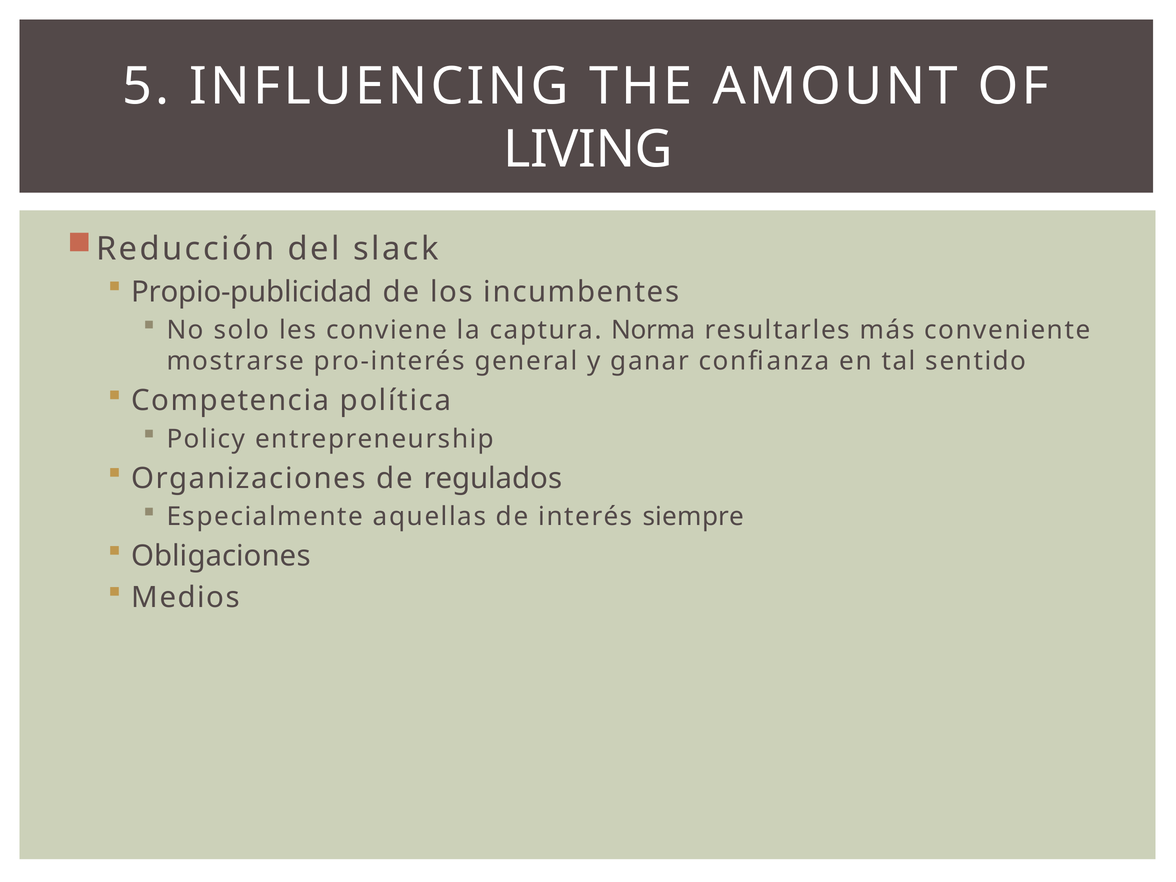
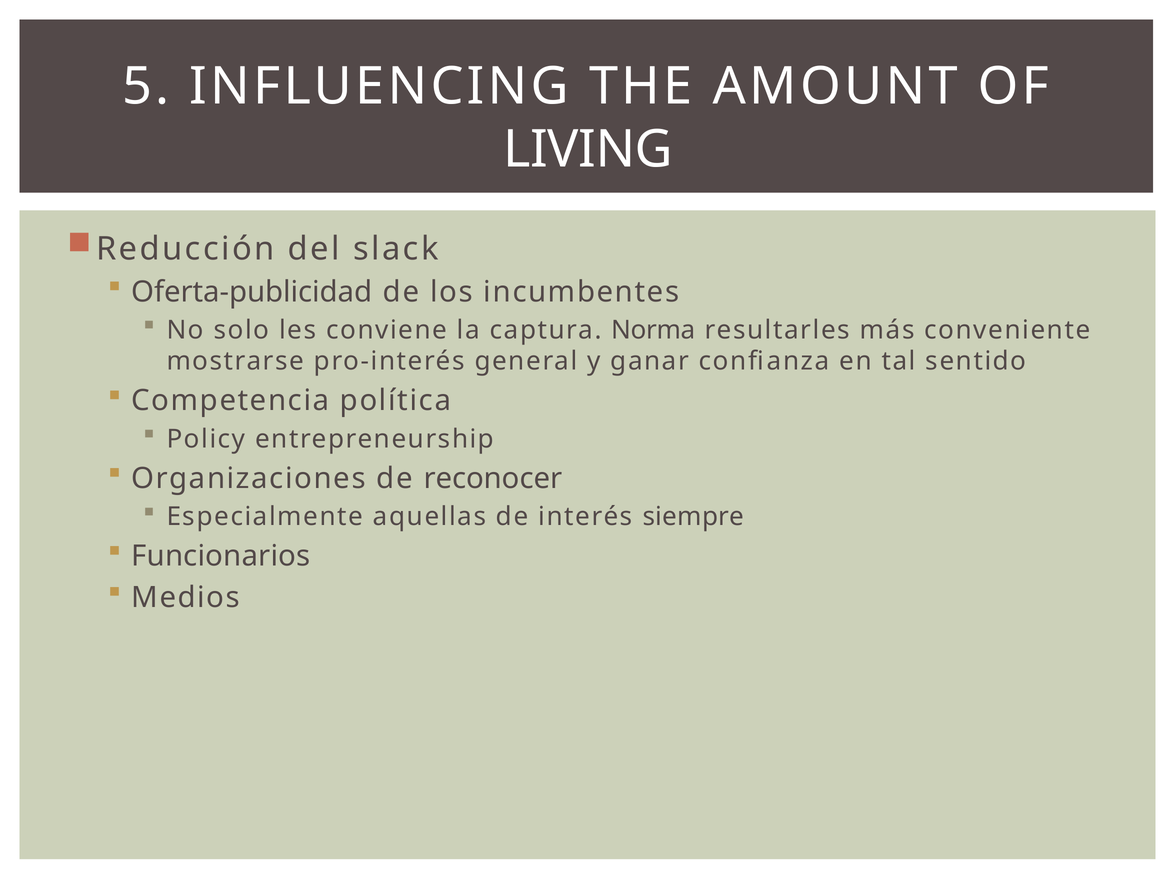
Propio-publicidad: Propio-publicidad -> Oferta-publicidad
regulados: regulados -> reconocer
Obligaciones: Obligaciones -> Funcionarios
